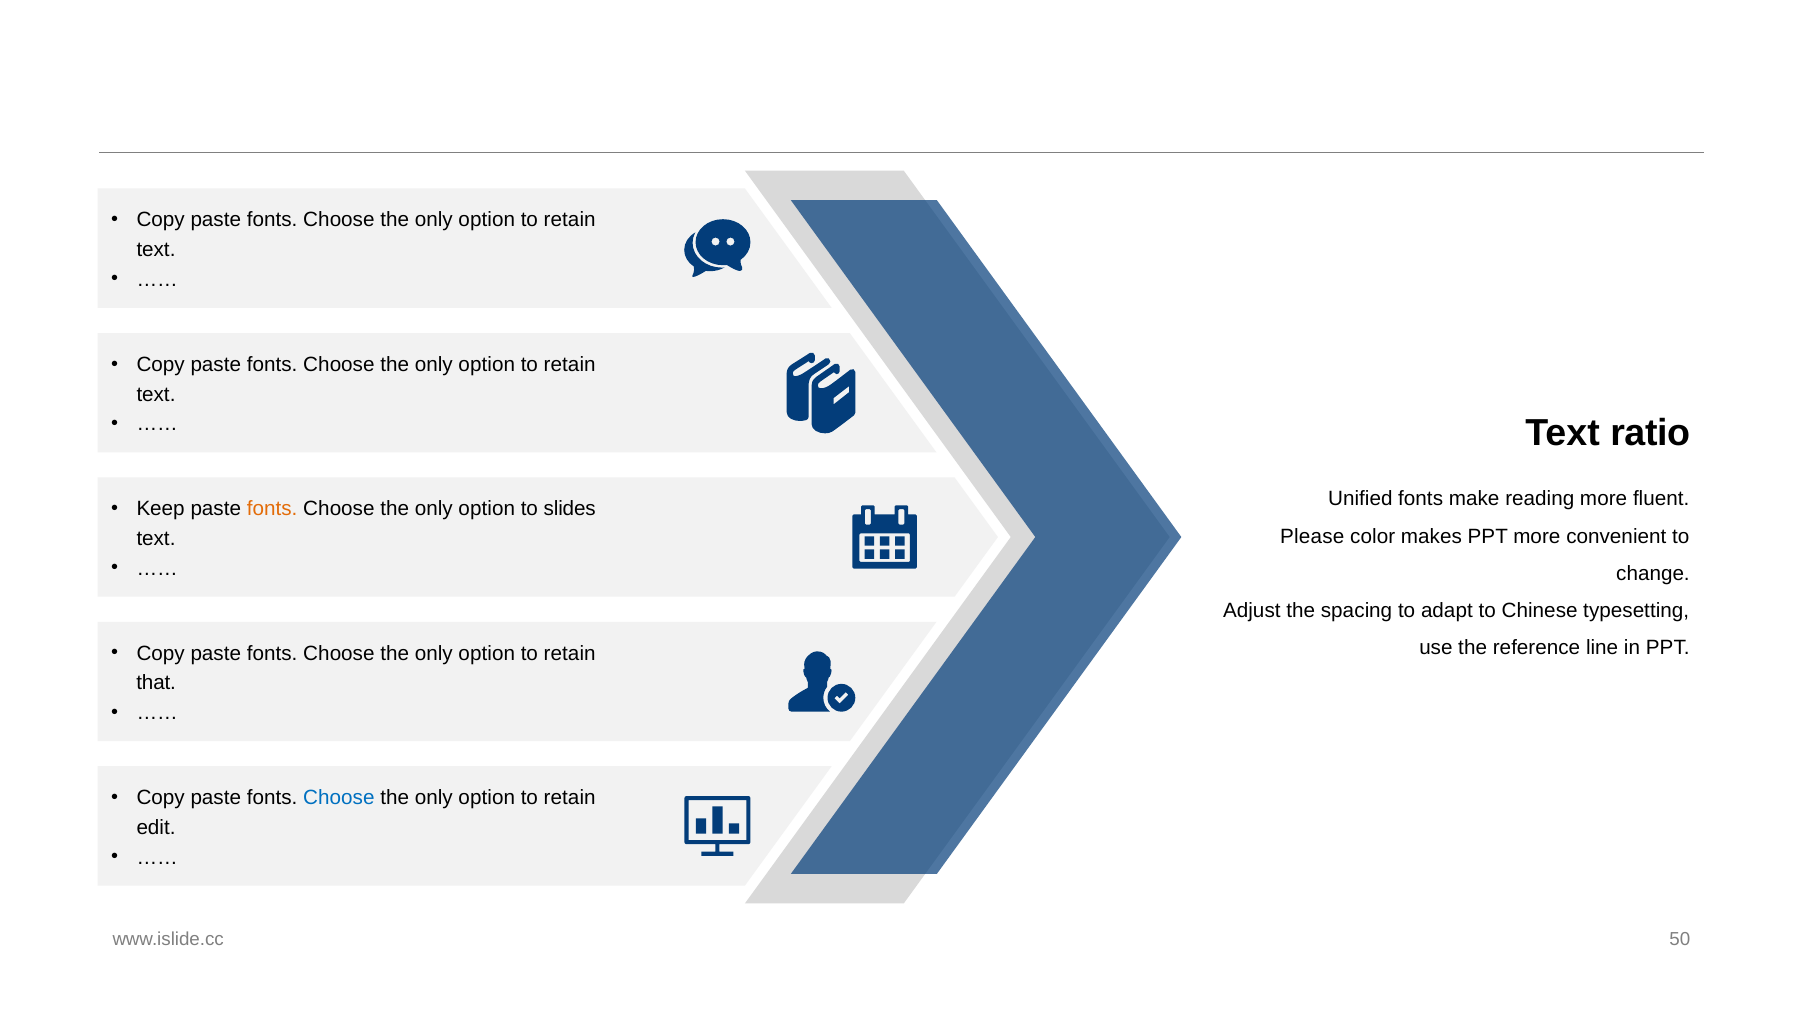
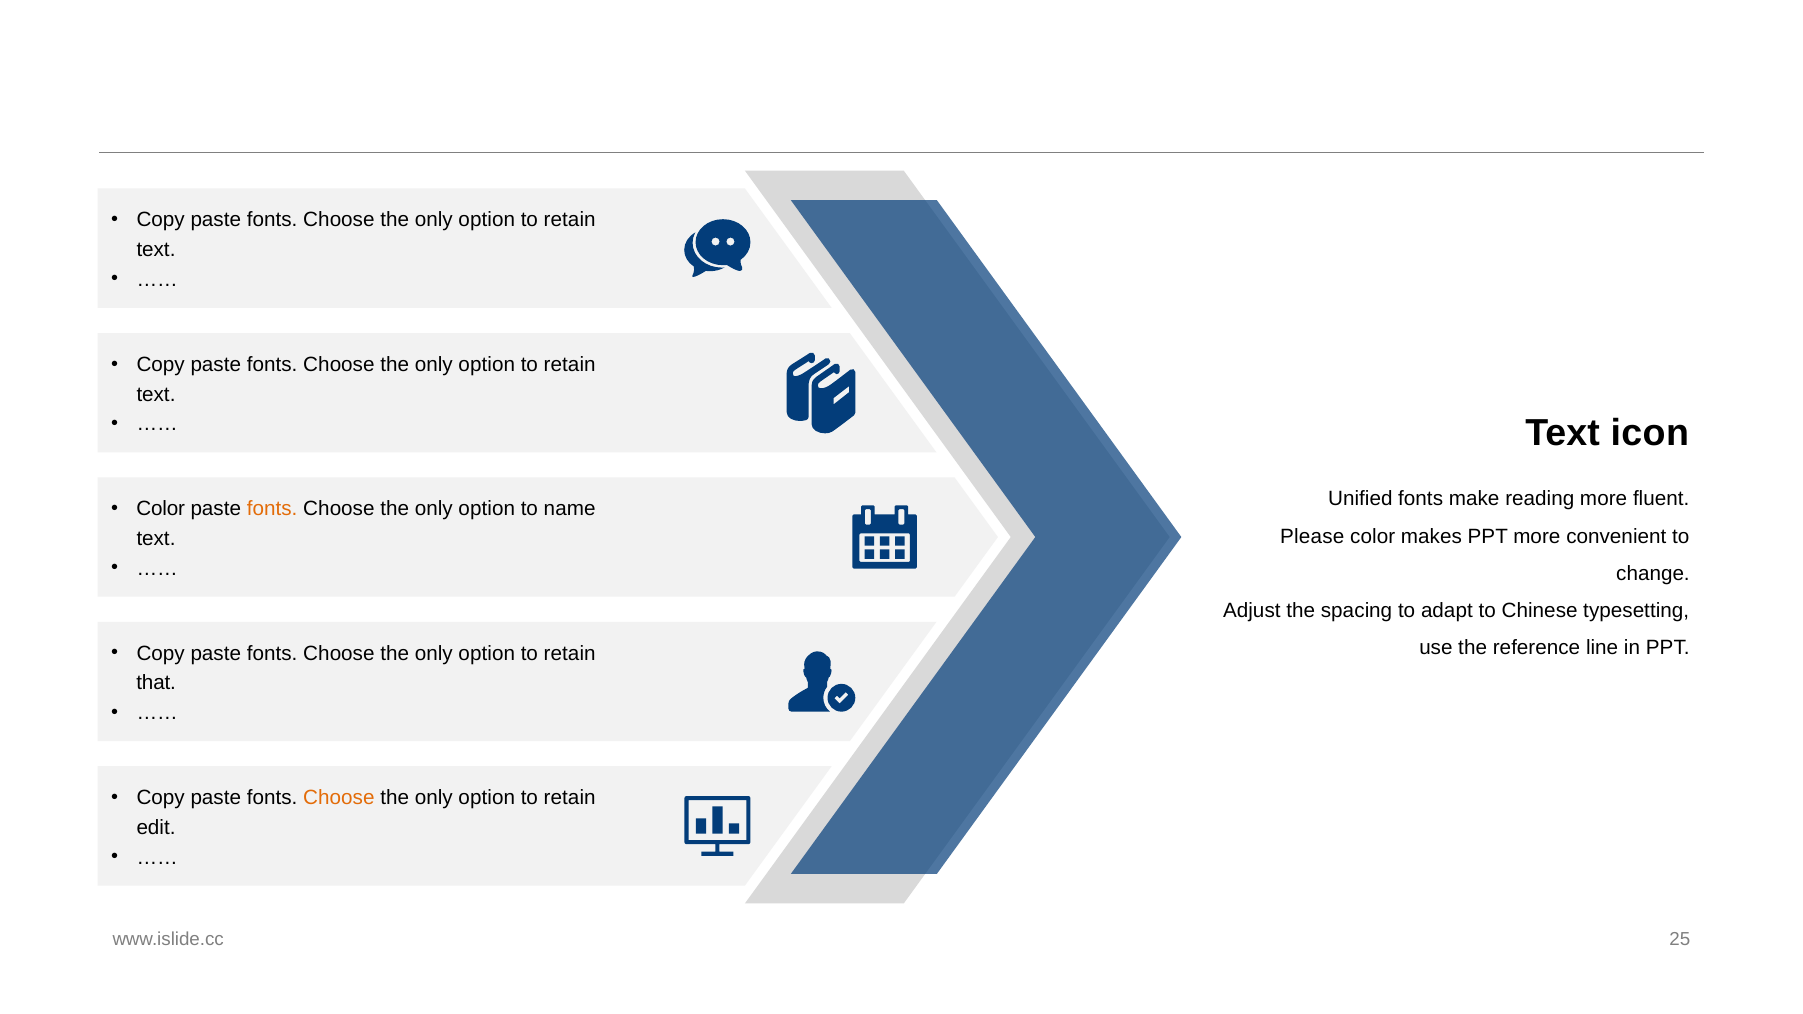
ratio: ratio -> icon
Keep at (161, 509): Keep -> Color
slides: slides -> name
Choose at (339, 798) colour: blue -> orange
50: 50 -> 25
